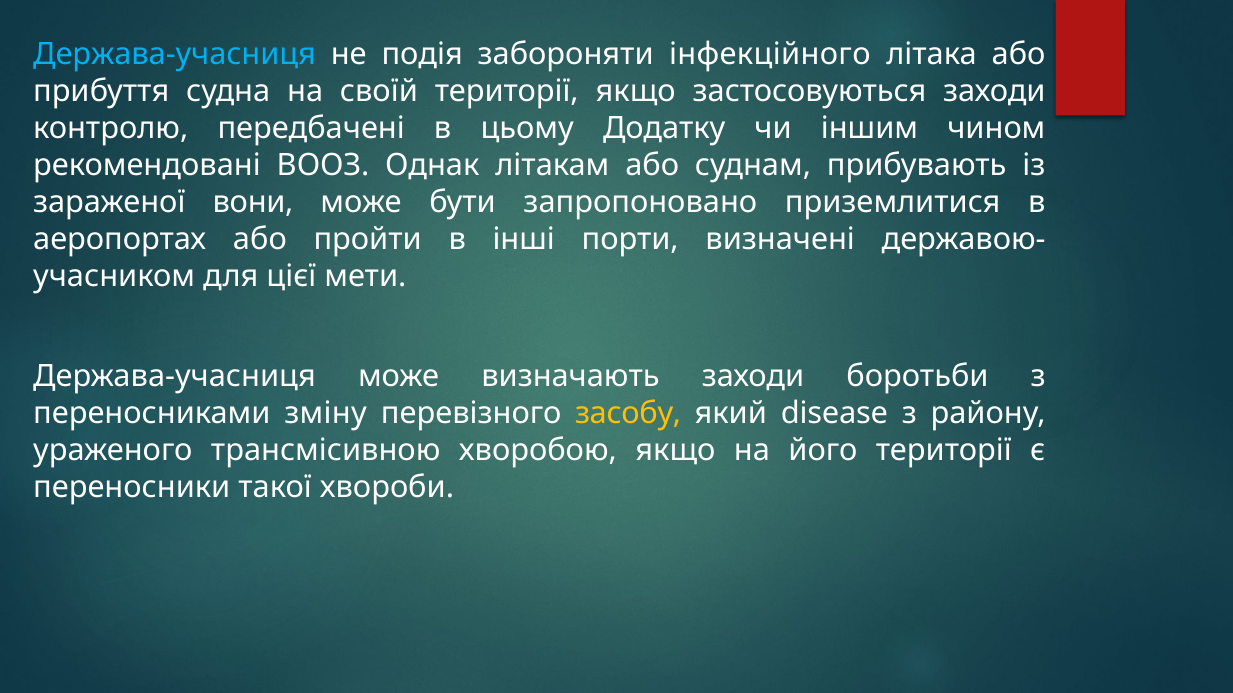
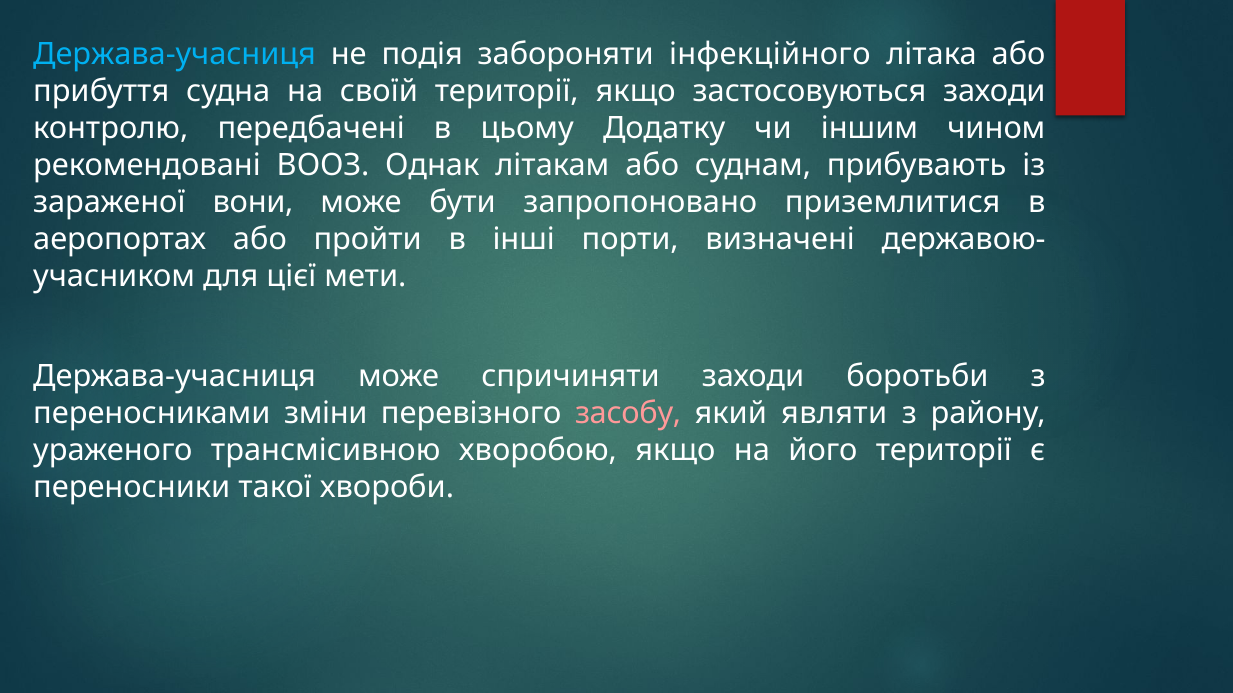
визначають: визначають -> спричиняти
зміну: зміну -> зміни
засобу colour: yellow -> pink
disease: disease -> являти
